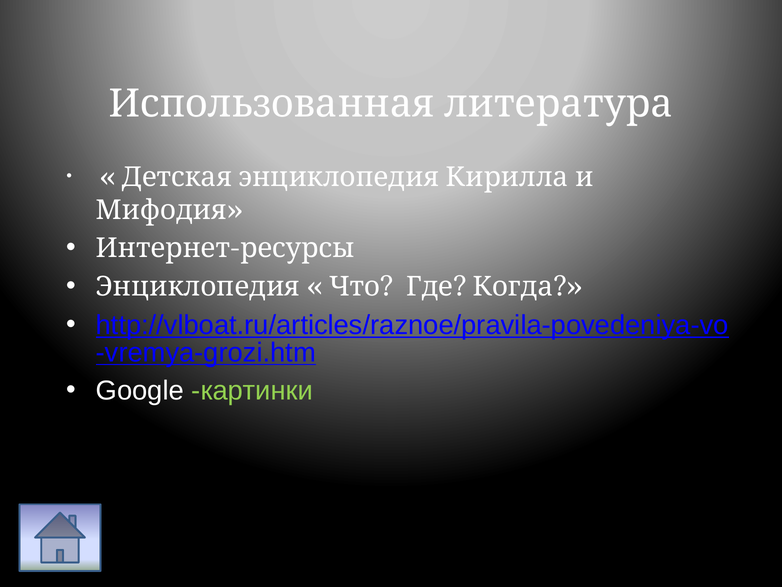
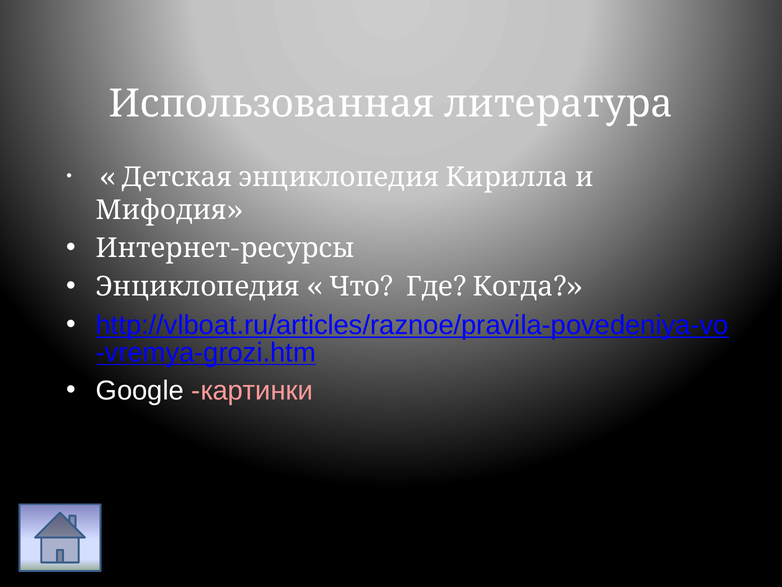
картинки colour: light green -> pink
